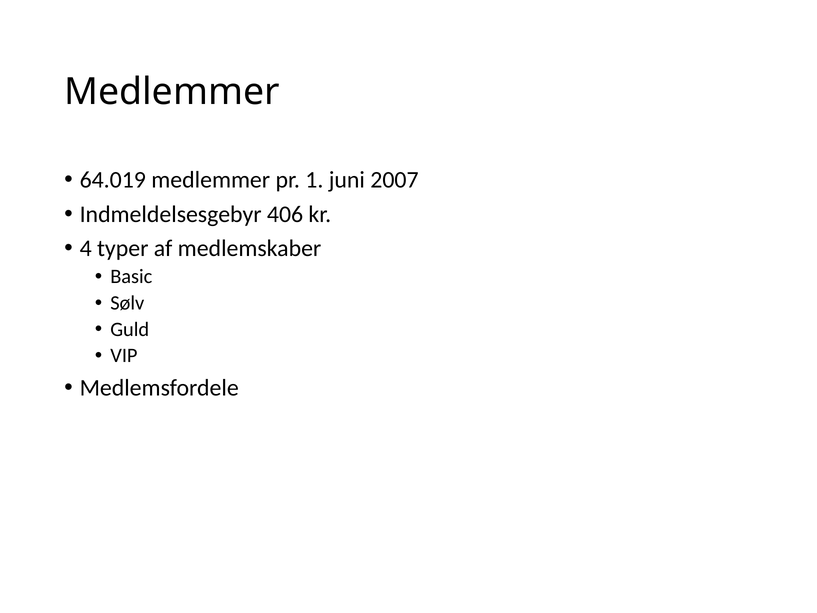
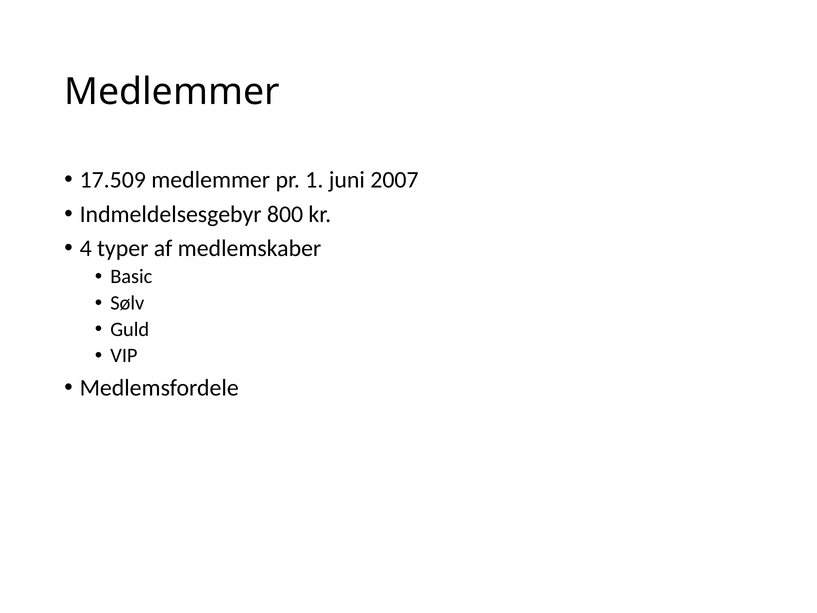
64.019: 64.019 -> 17.509
406: 406 -> 800
